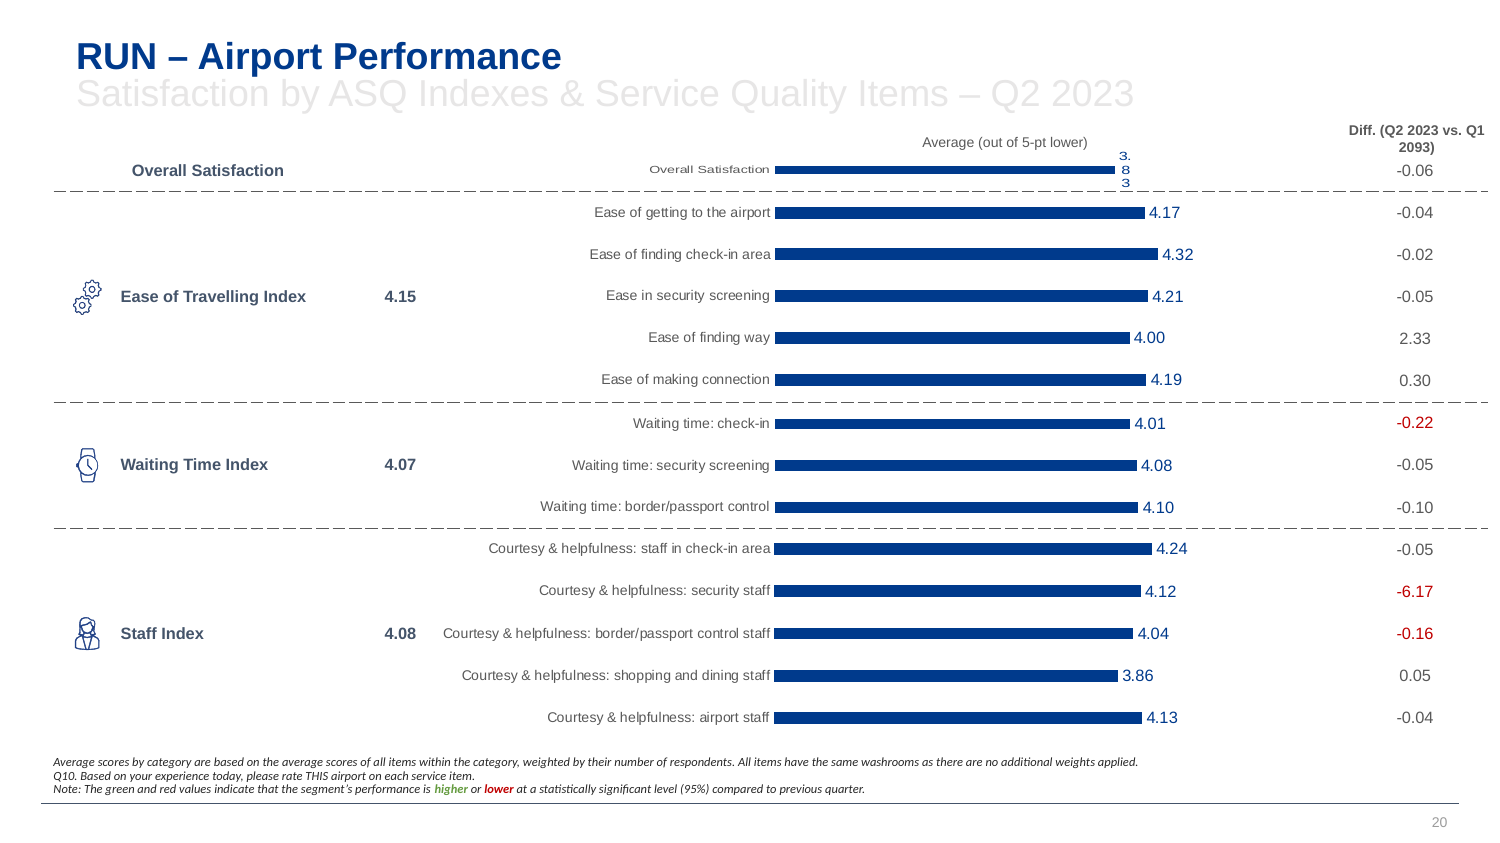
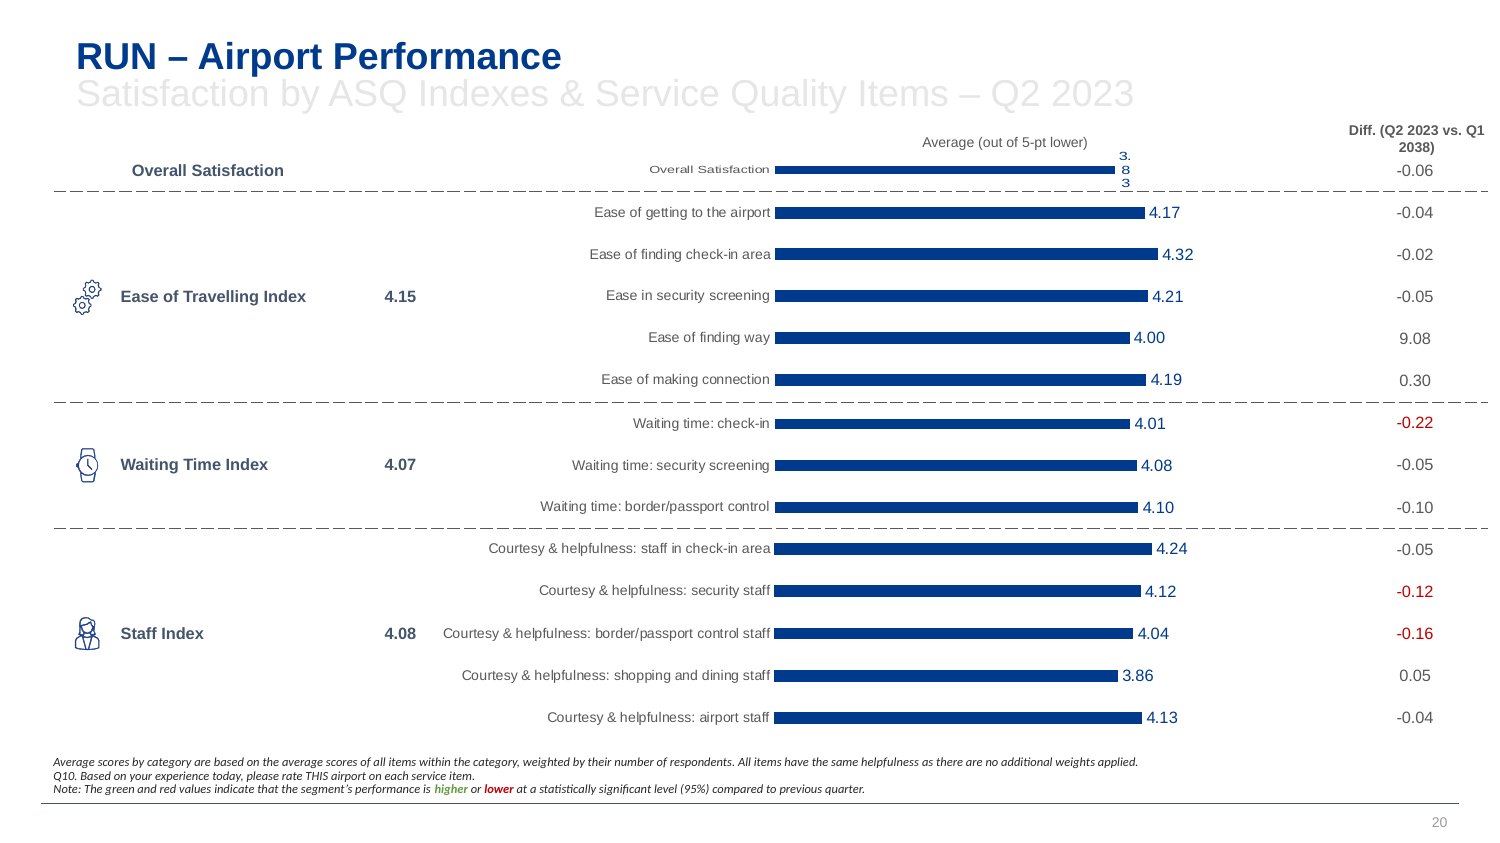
2093: 2093 -> 2038
2.33: 2.33 -> 9.08
-6.17: -6.17 -> -0.12
same washrooms: washrooms -> helpfulness
